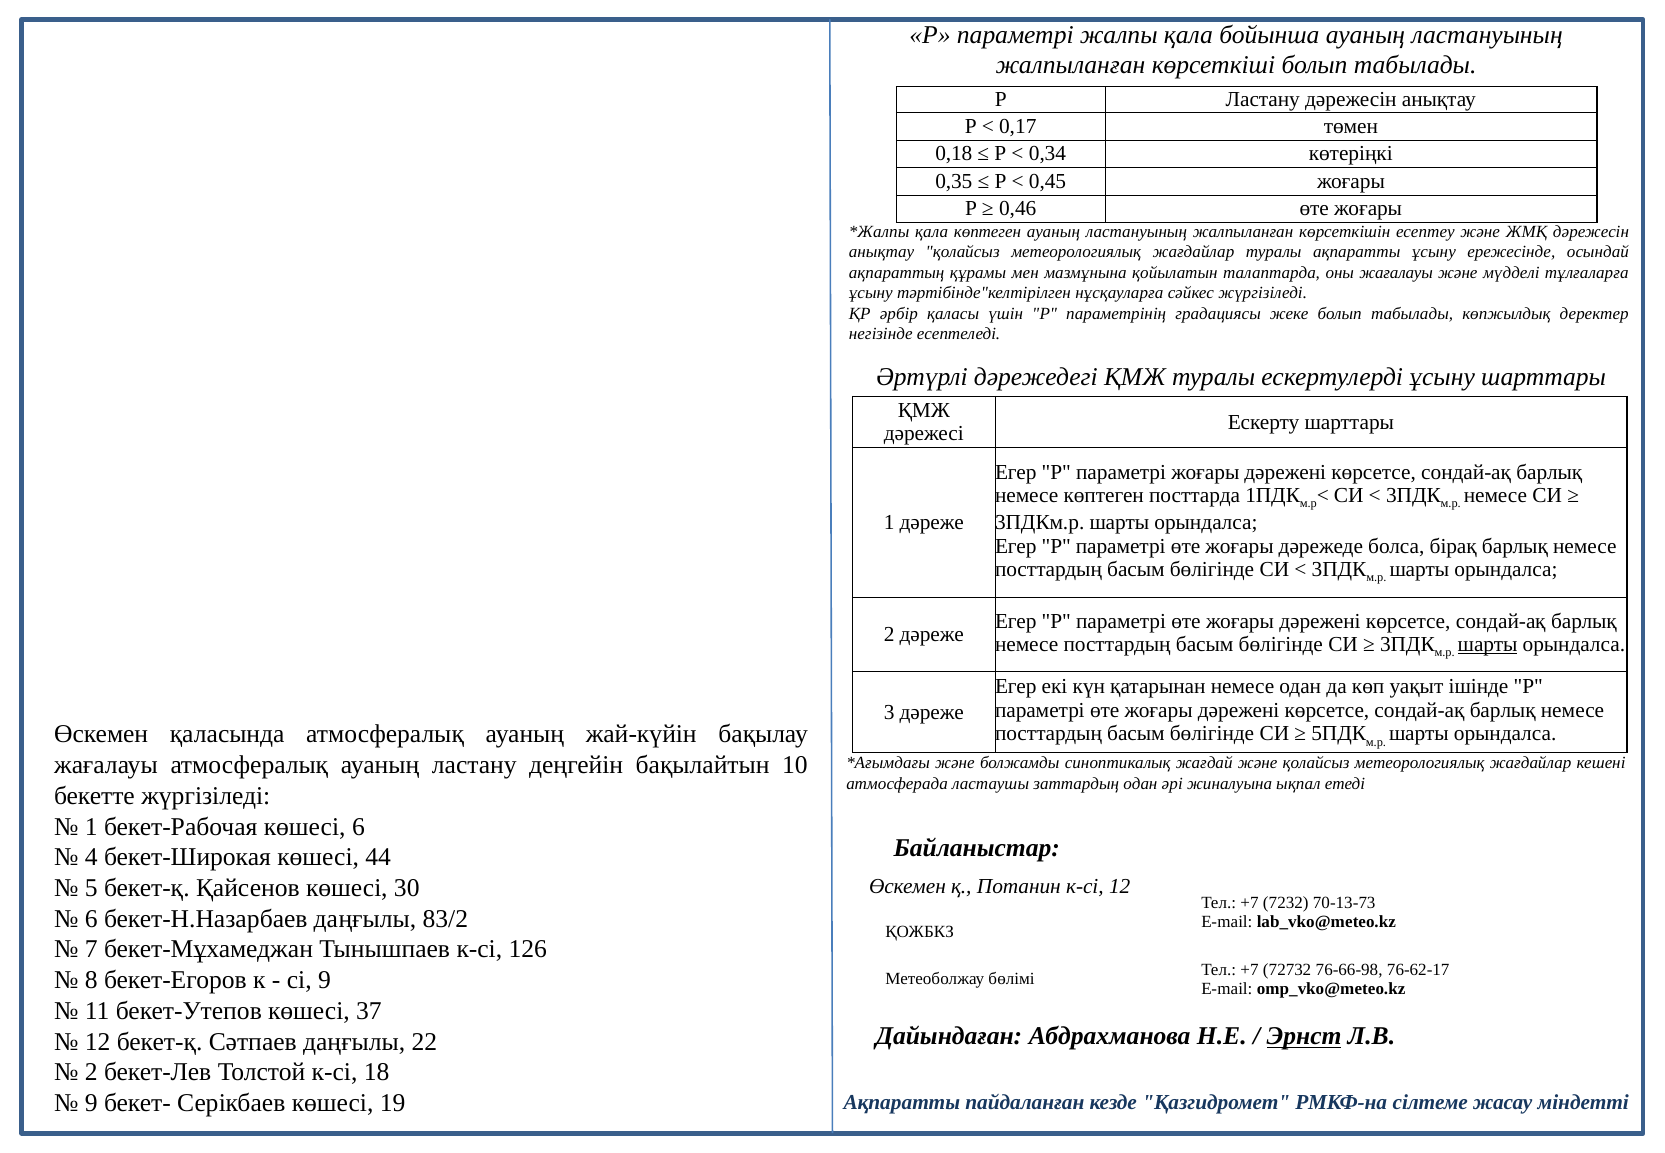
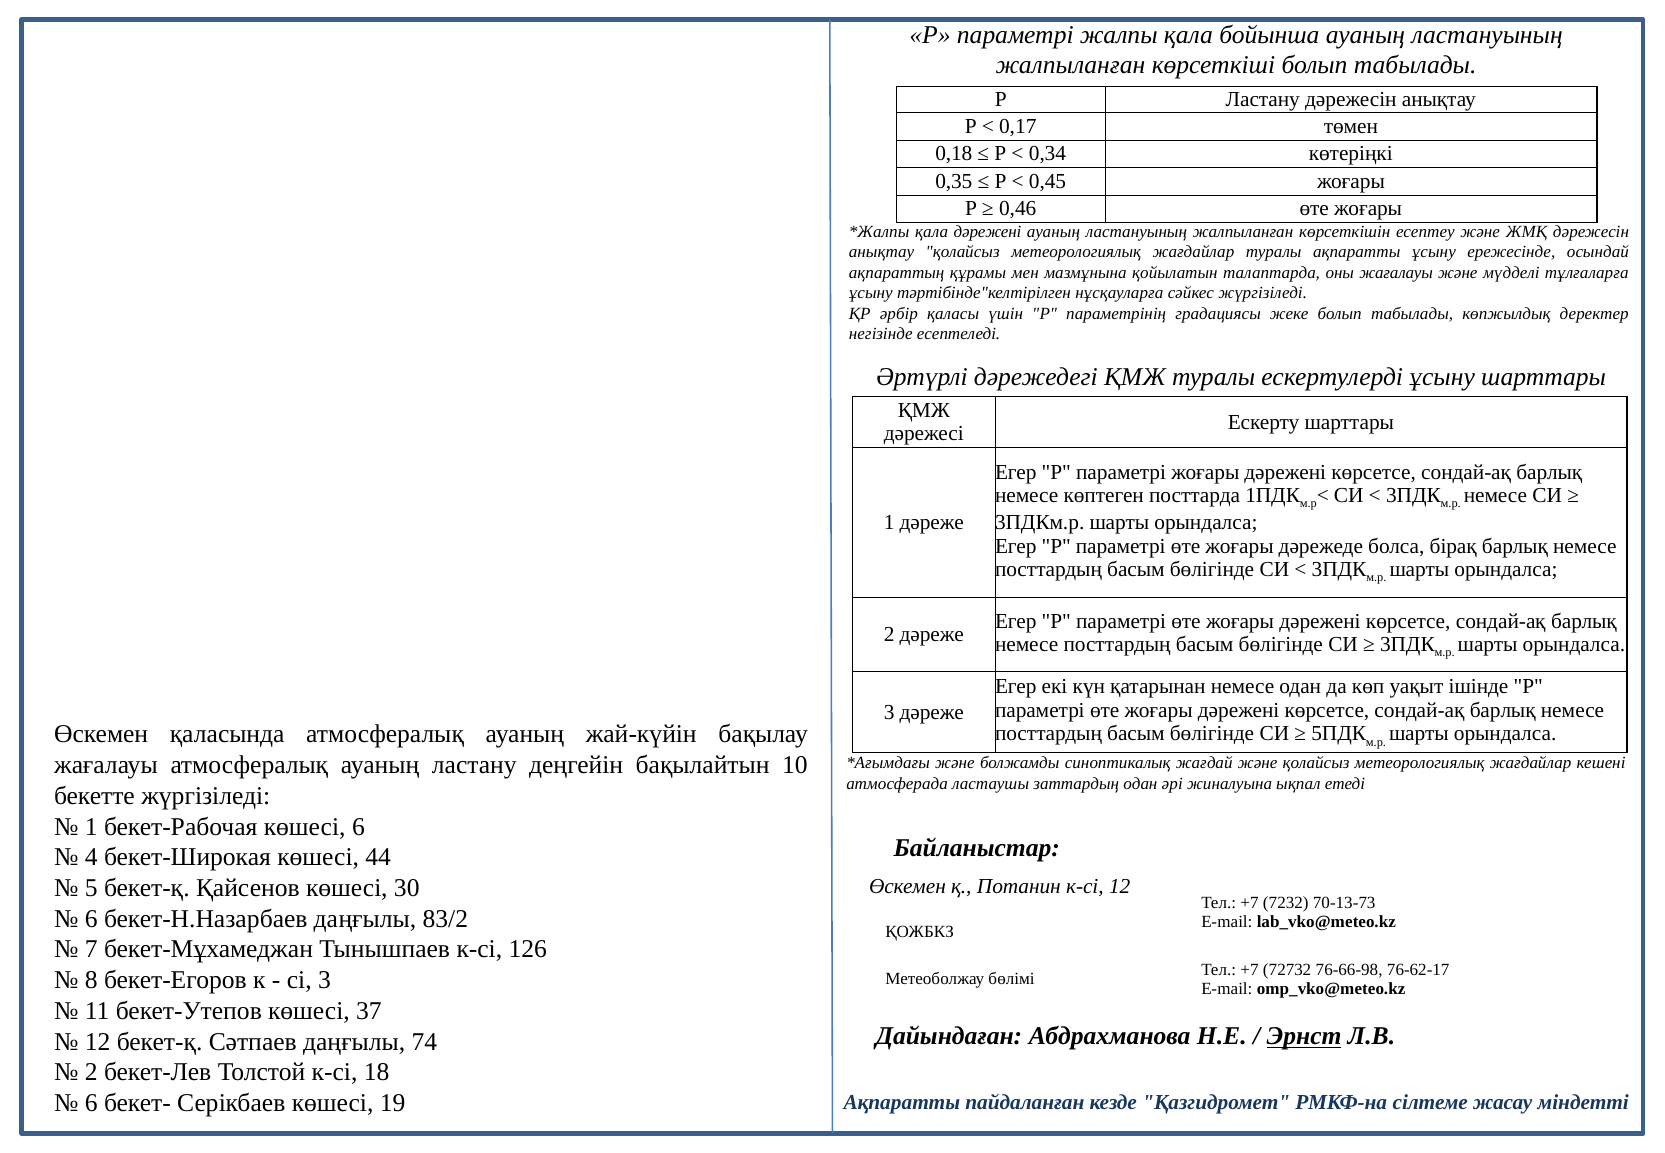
қала көптеген: көптеген -> дәрежені
шарты at (1488, 644) underline: present -> none
сі 9: 9 -> 3
22: 22 -> 74
9 at (91, 1103): 9 -> 6
